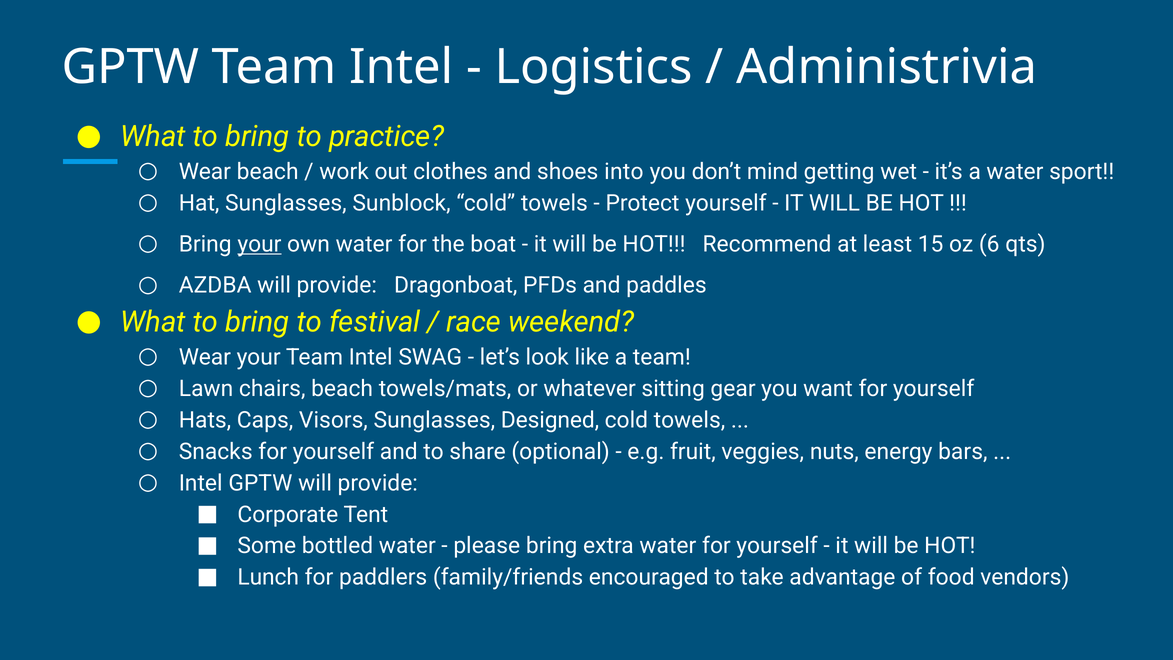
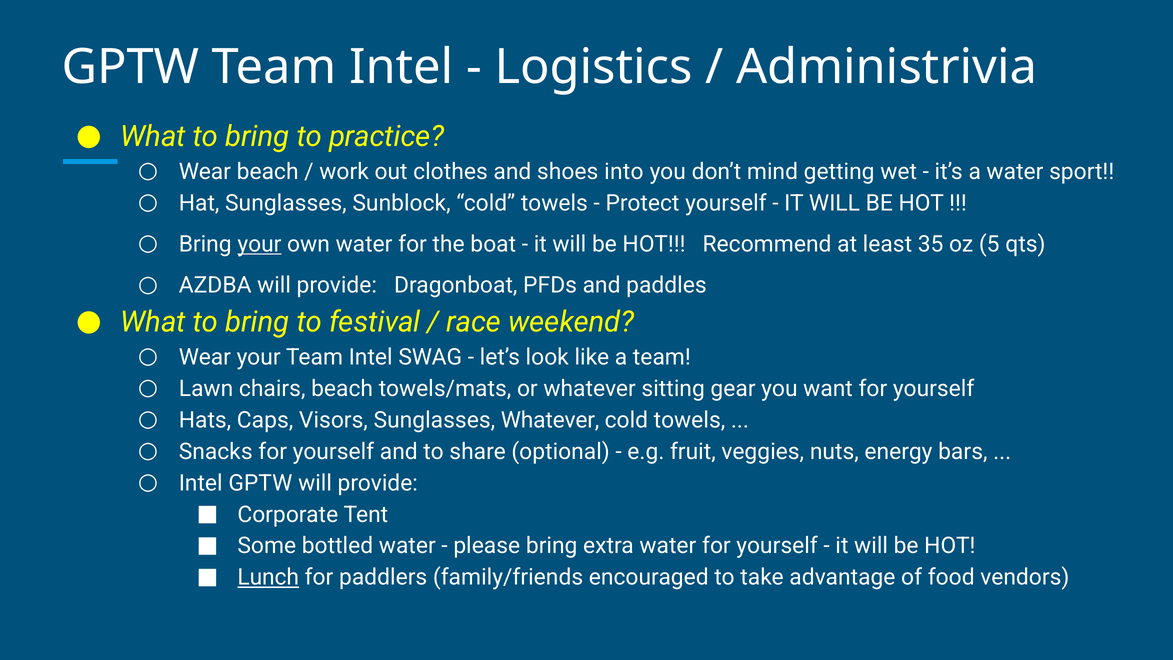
15: 15 -> 35
6: 6 -> 5
Sunglasses Designed: Designed -> Whatever
Lunch underline: none -> present
